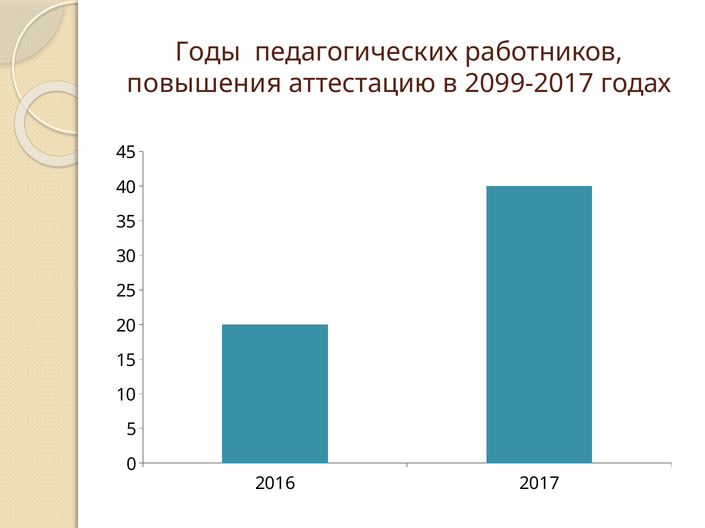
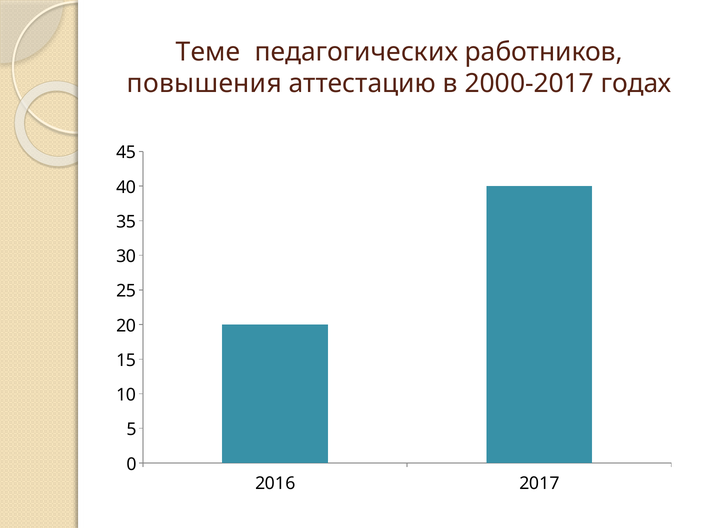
Годы: Годы -> Теме
2099-2017: 2099-2017 -> 2000-2017
